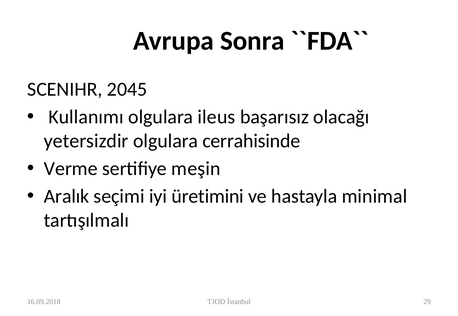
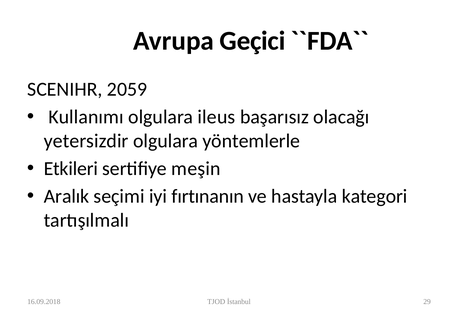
Sonra: Sonra -> Geçici
2045: 2045 -> 2059
cerrahisinde: cerrahisinde -> yöntemlerle
Verme: Verme -> Etkileri
üretimini: üretimini -> fırtınanın
minimal: minimal -> kategori
